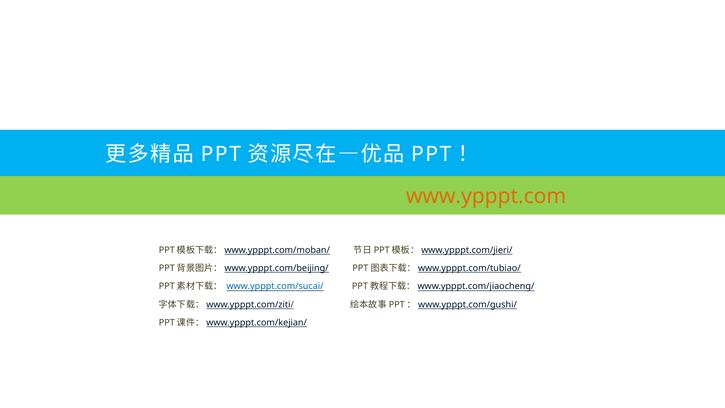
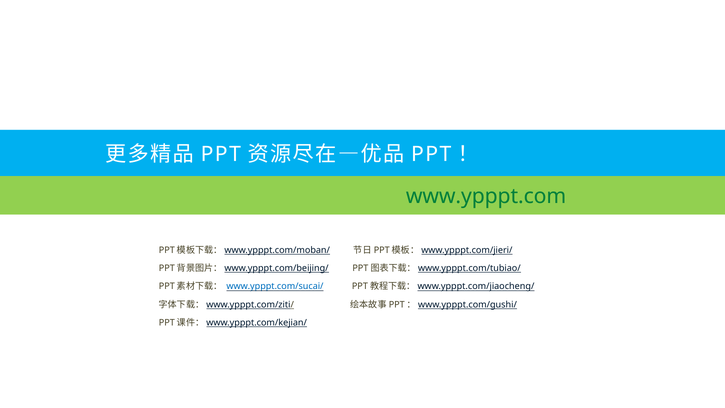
www.ypppt.com colour: orange -> green
